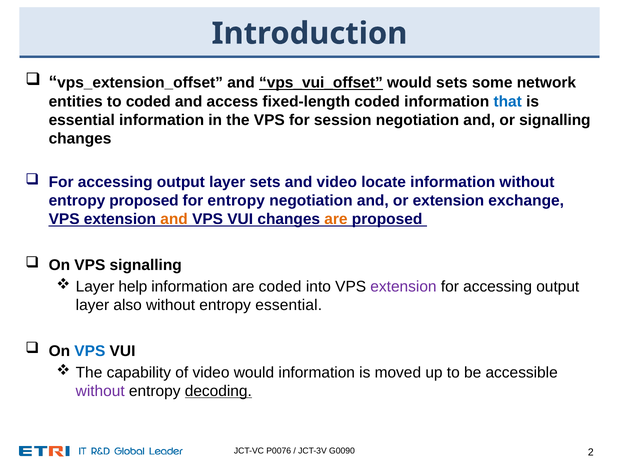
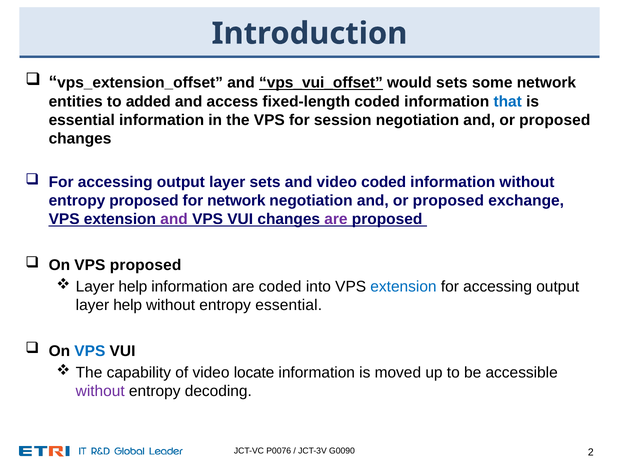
to coded: coded -> added
signalling at (555, 120): signalling -> proposed
video locate: locate -> coded
for entropy: entropy -> network
extension at (448, 201): extension -> proposed
and at (174, 219) colour: orange -> purple
are at (336, 219) colour: orange -> purple
VPS signalling: signalling -> proposed
extension at (403, 287) colour: purple -> blue
also at (128, 305): also -> help
video would: would -> locate
decoding underline: present -> none
